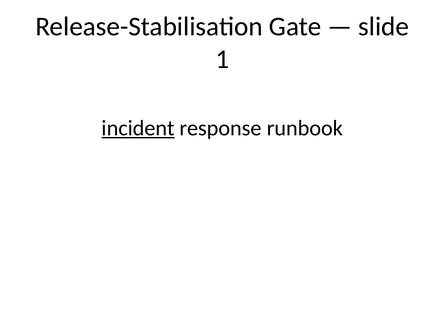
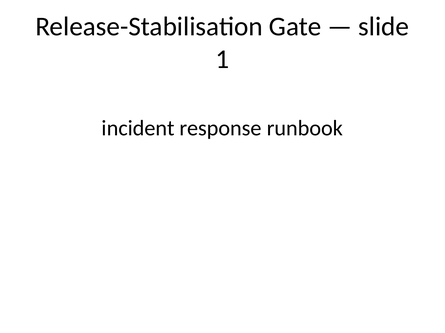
incident underline: present -> none
